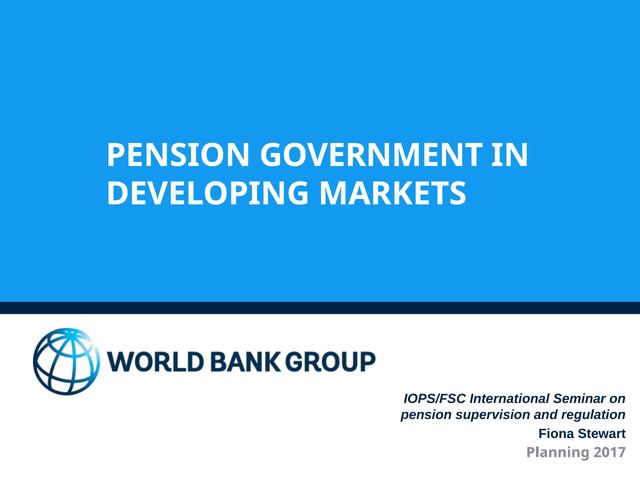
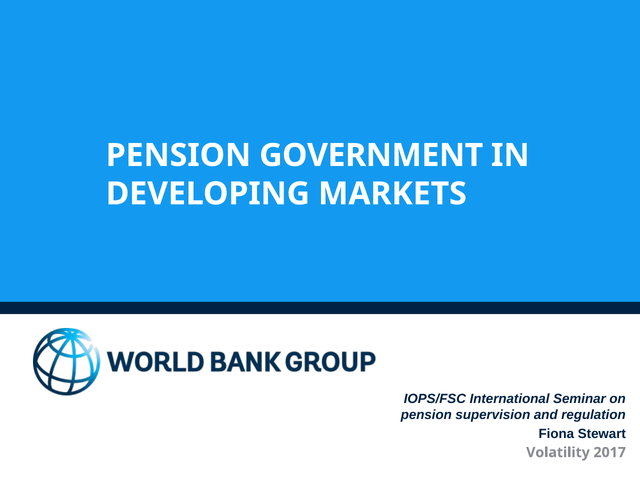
Planning: Planning -> Volatility
